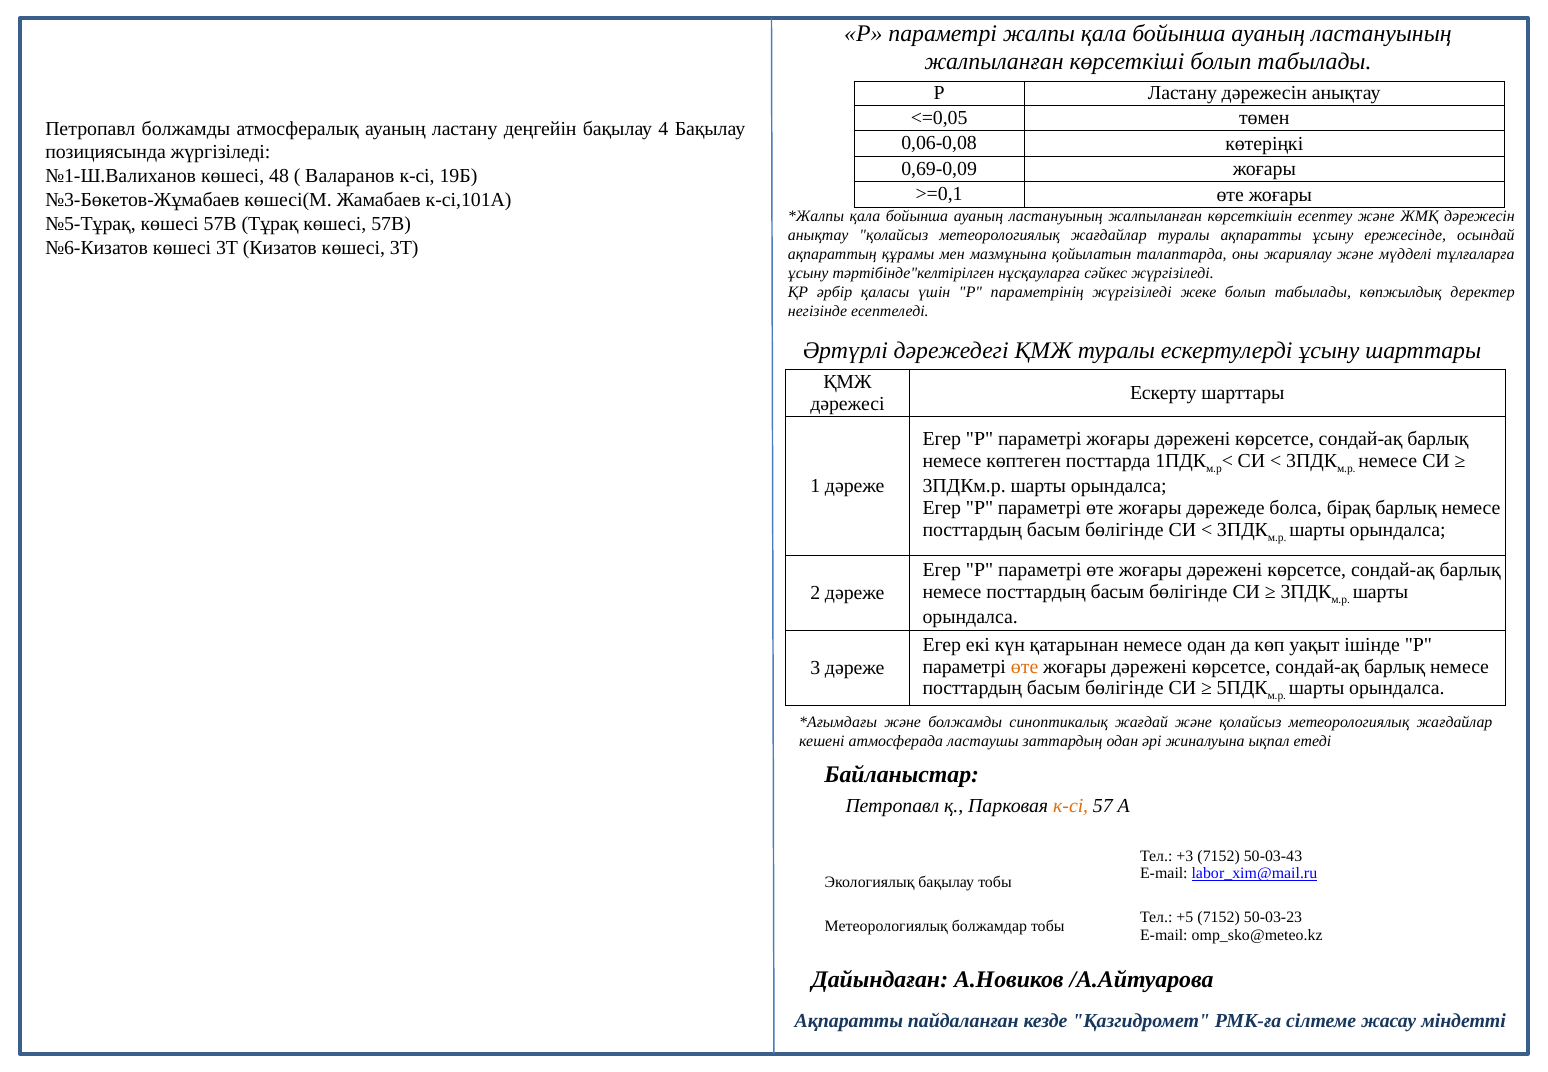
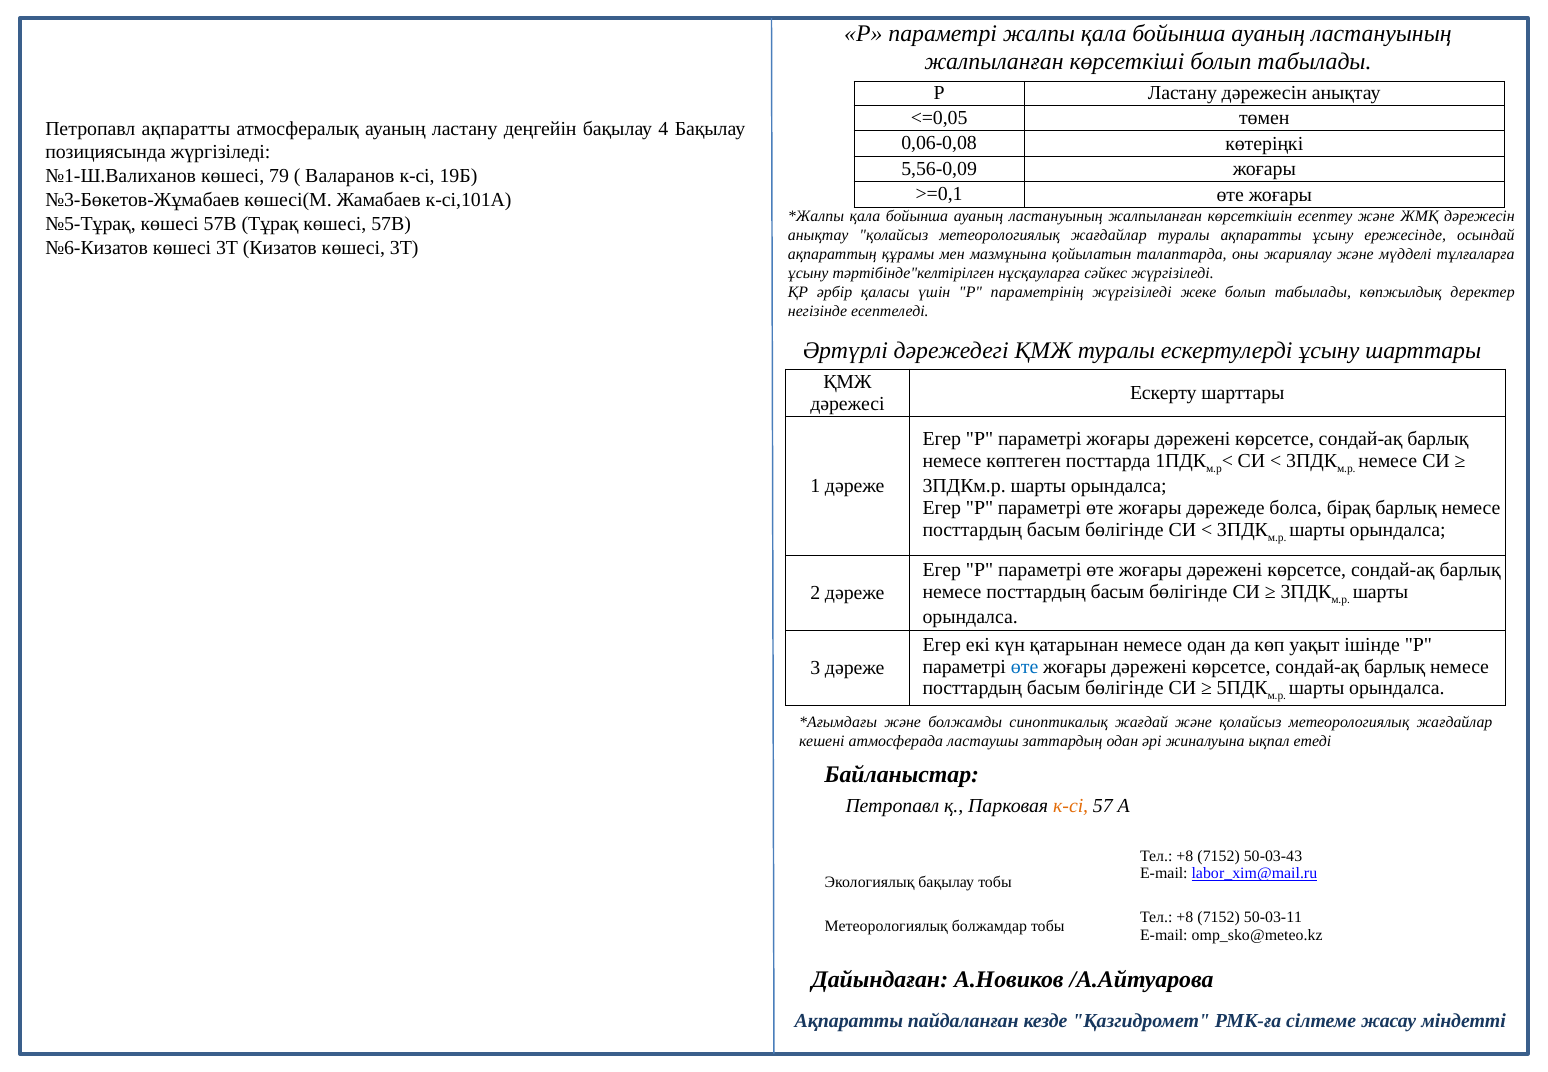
Петропавл болжамды: болжамды -> ақпаратты
0,69-0,09: 0,69-0,09 -> 5,56-0,09
48: 48 -> 79
өте at (1025, 666) colour: orange -> blue
+3 at (1185, 856): +3 -> +8
+5 at (1185, 917): +5 -> +8
50-03-23: 50-03-23 -> 50-03-11
